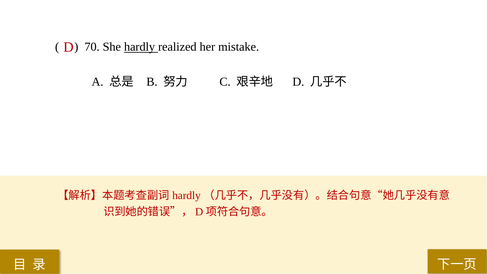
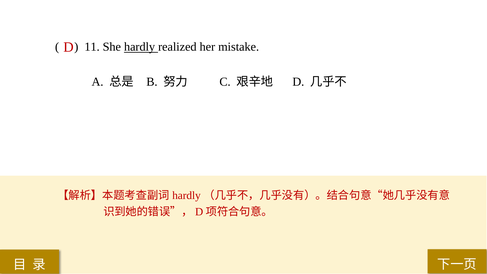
70: 70 -> 11
